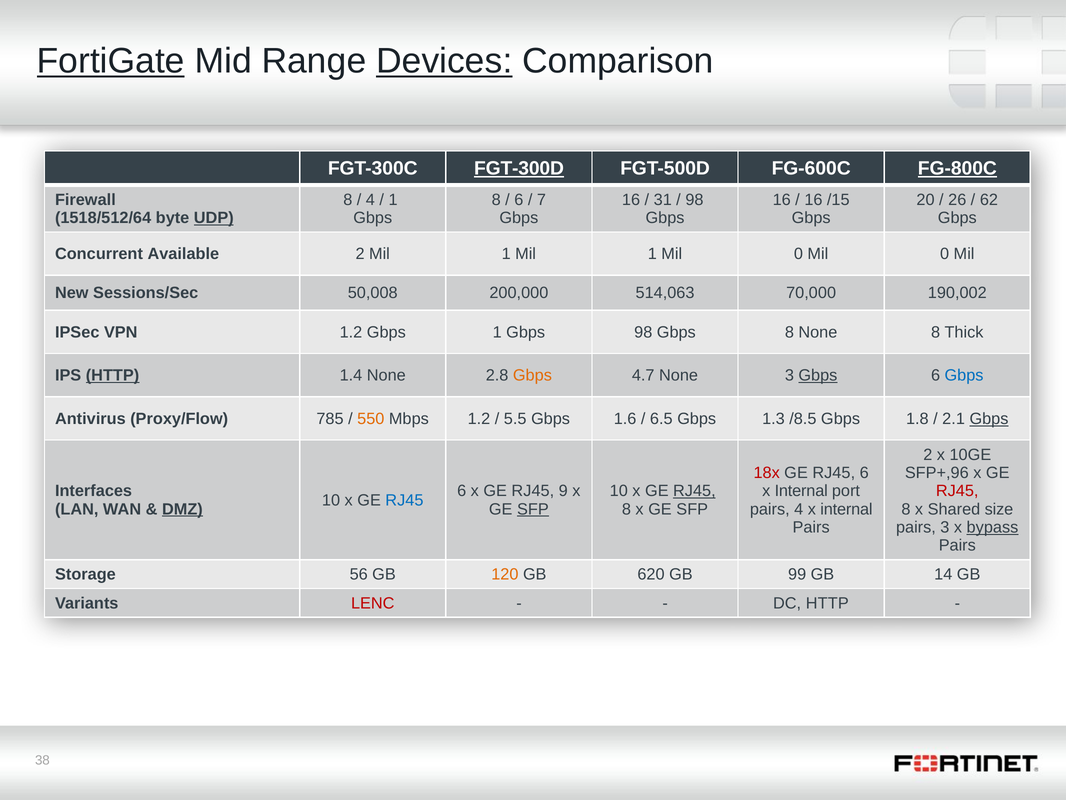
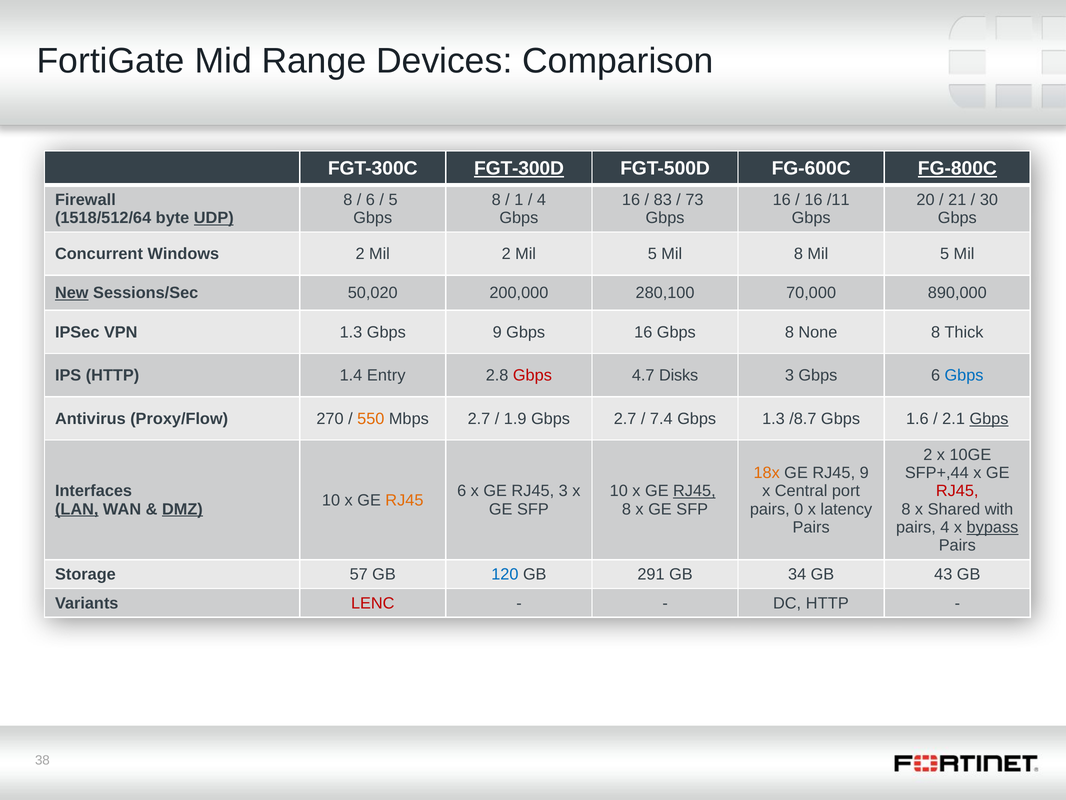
FortiGate underline: present -> none
Devices underline: present -> none
4 at (370, 200): 4 -> 6
1 at (393, 200): 1 -> 5
6 at (519, 200): 6 -> 1
7 at (542, 200): 7 -> 4
31: 31 -> 83
98 at (695, 200): 98 -> 73
/15: /15 -> /11
26: 26 -> 21
62: 62 -> 30
Available: Available -> Windows
2 Mil 1: 1 -> 2
1 at (652, 254): 1 -> 5
0 at (798, 254): 0 -> 8
0 at (945, 254): 0 -> 5
New underline: none -> present
50,008: 50,008 -> 50,020
514,063: 514,063 -> 280,100
190,002: 190,002 -> 890,000
VPN 1.2: 1.2 -> 1.3
Gbps 1: 1 -> 9
98 at (643, 332): 98 -> 16
HTTP at (113, 375) underline: present -> none
1.4 None: None -> Entry
Gbps at (532, 375) colour: orange -> red
4.7 None: None -> Disks
Gbps at (818, 375) underline: present -> none
785: 785 -> 270
Mbps 1.2: 1.2 -> 2.7
5.5: 5.5 -> 1.9
Gbps 1.6: 1.6 -> 2.7
6.5: 6.5 -> 7.4
/8.5: /8.5 -> /8.7
1.8: 1.8 -> 1.6
18x colour: red -> orange
6 at (864, 473): 6 -> 9
SFP+,96: SFP+,96 -> SFP+,44
RJ45 9: 9 -> 3
Internal at (801, 491): Internal -> Central
RJ45 at (404, 500) colour: blue -> orange
LAN underline: none -> present
SFP at (533, 509) underline: present -> none
pairs 4: 4 -> 0
internal at (846, 509): internal -> latency
size: size -> with
pairs 3: 3 -> 4
56: 56 -> 57
120 colour: orange -> blue
620: 620 -> 291
99: 99 -> 34
14: 14 -> 43
